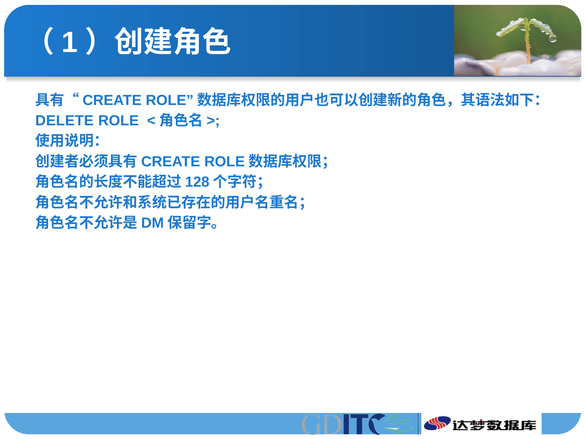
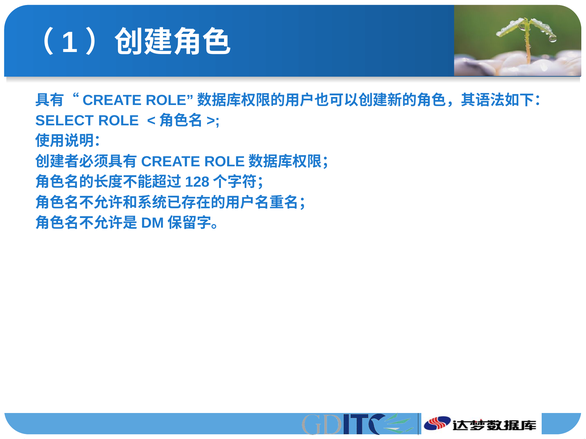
DELETE: DELETE -> SELECT
